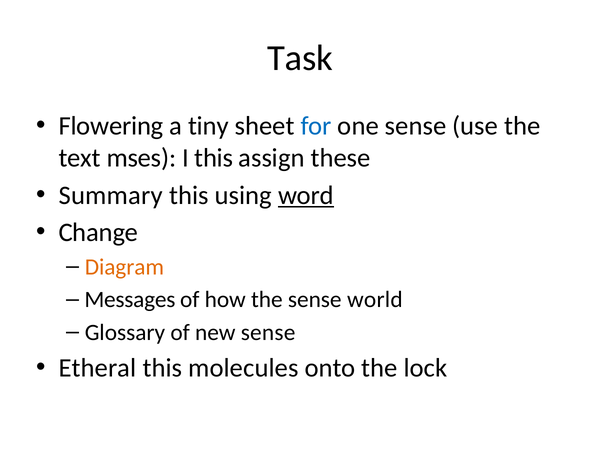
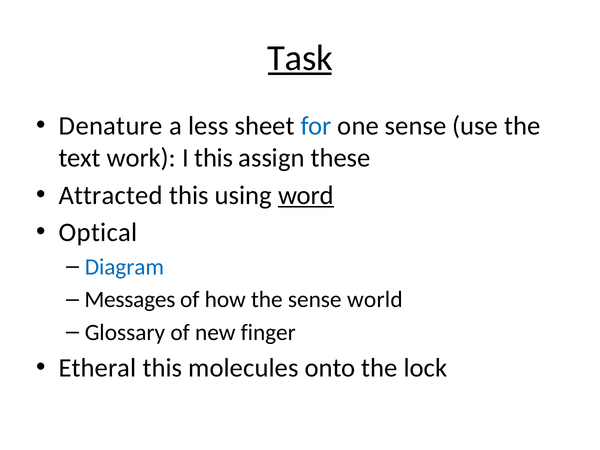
Task underline: none -> present
Flowering: Flowering -> Denature
tiny: tiny -> less
mses: mses -> work
Summary: Summary -> Attracted
Change: Change -> Optical
Diagram colour: orange -> blue
new sense: sense -> finger
